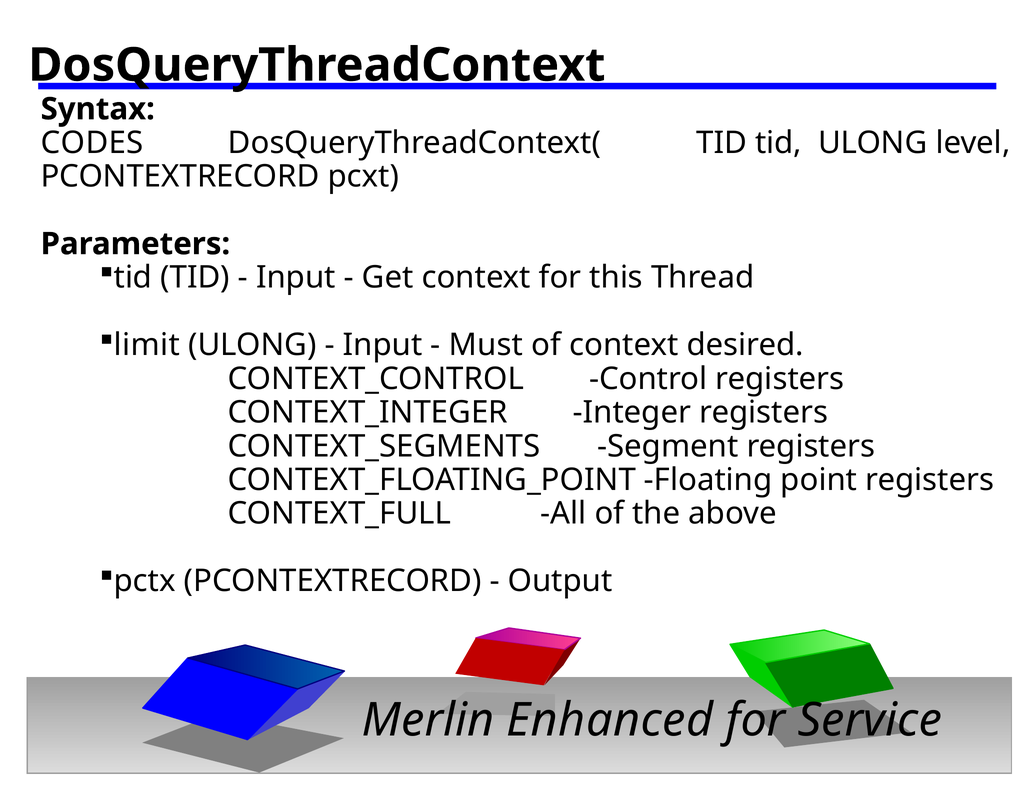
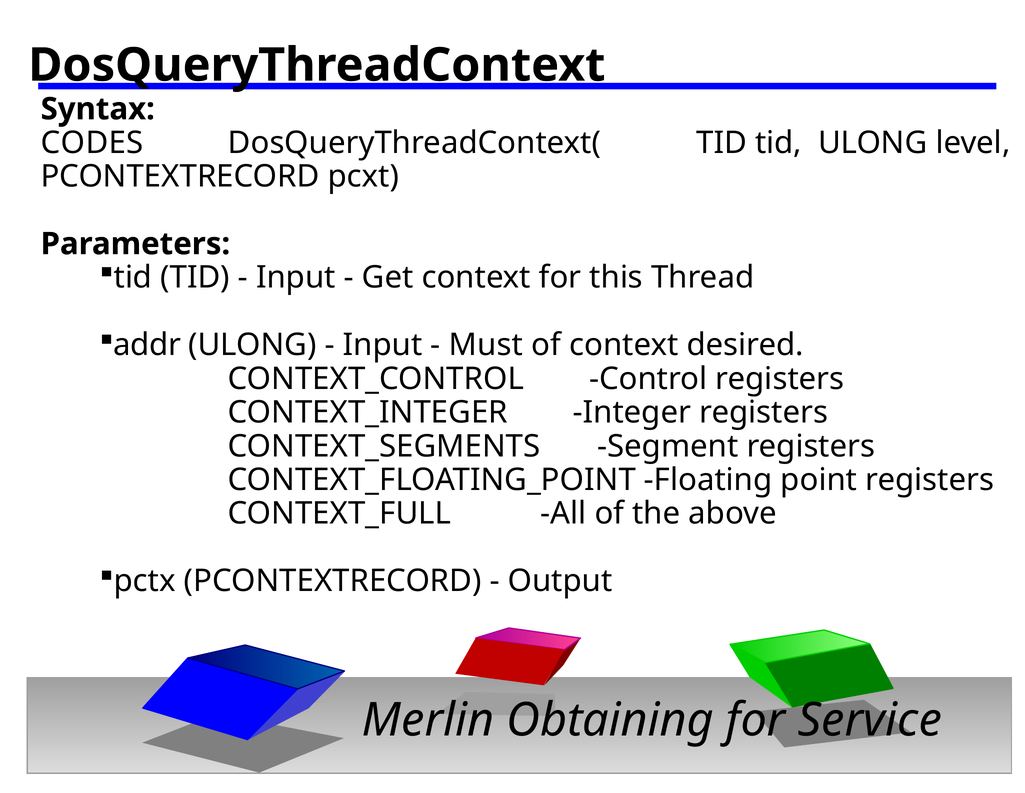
limit: limit -> addr
Enhanced: Enhanced -> Obtaining
